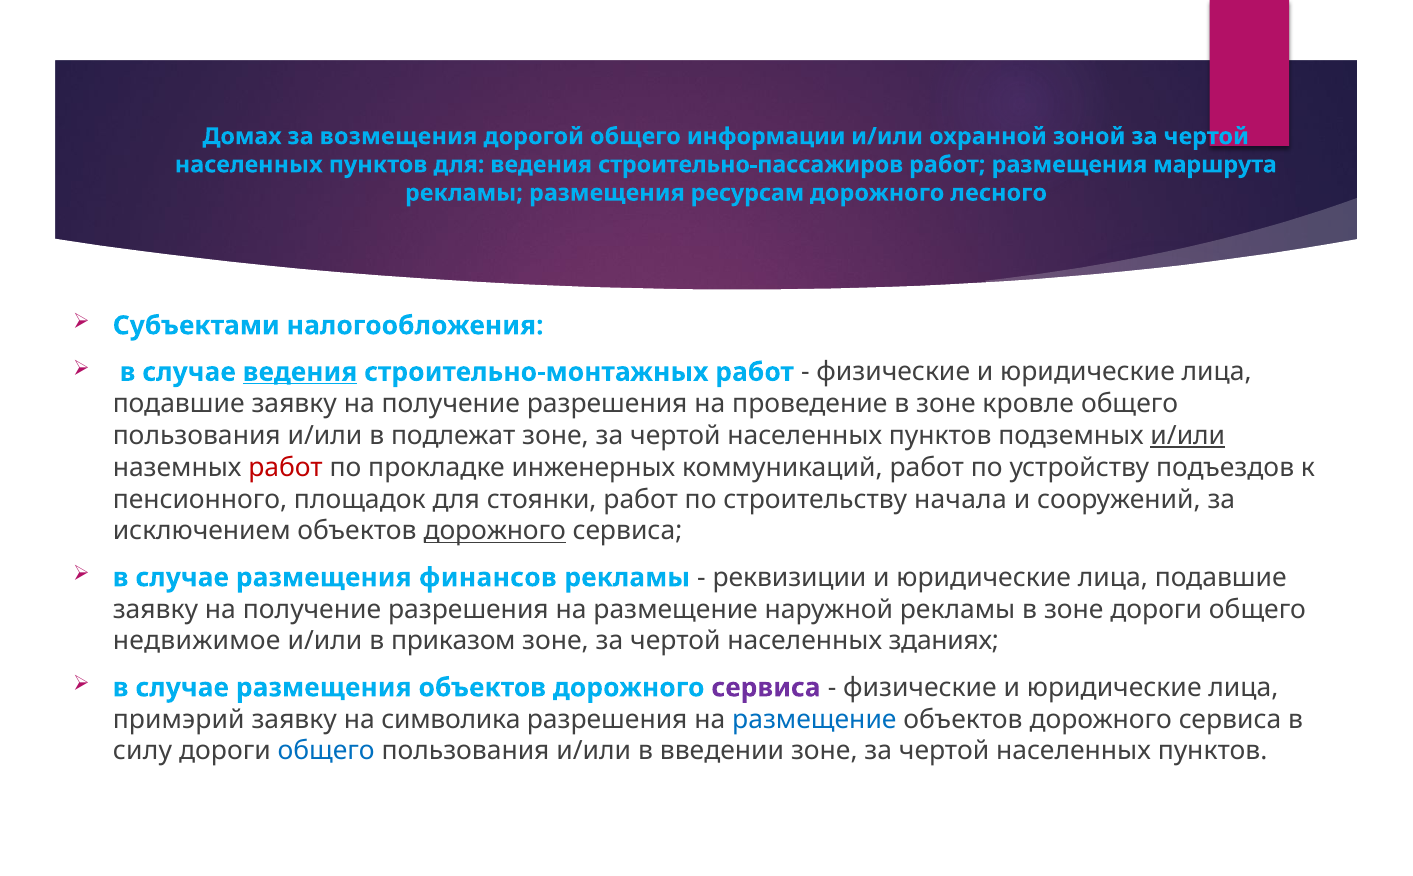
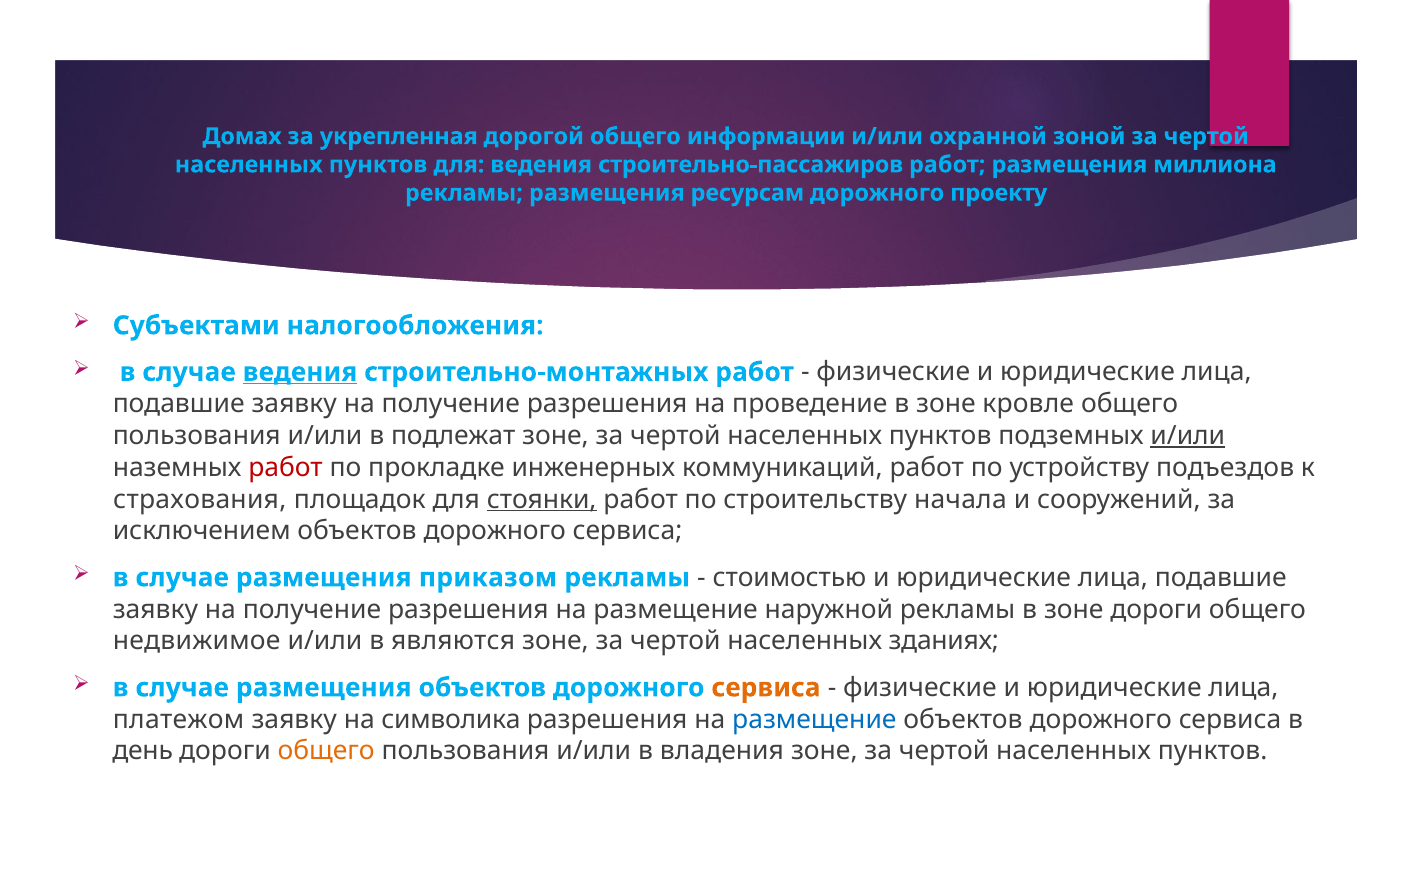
возмещения: возмещения -> укрепленная
маршрута: маршрута -> миллиона
лесного: лесного -> проекту
пенсионного: пенсионного -> страхования
стоянки underline: none -> present
дорожного at (495, 531) underline: present -> none
финансов: финансов -> приказом
реквизиции: реквизиции -> стоимостью
приказом: приказом -> являются
сервиса at (766, 688) colour: purple -> orange
примэрий: примэрий -> платежом
силу: силу -> день
общего at (326, 751) colour: blue -> orange
введении: введении -> владения
